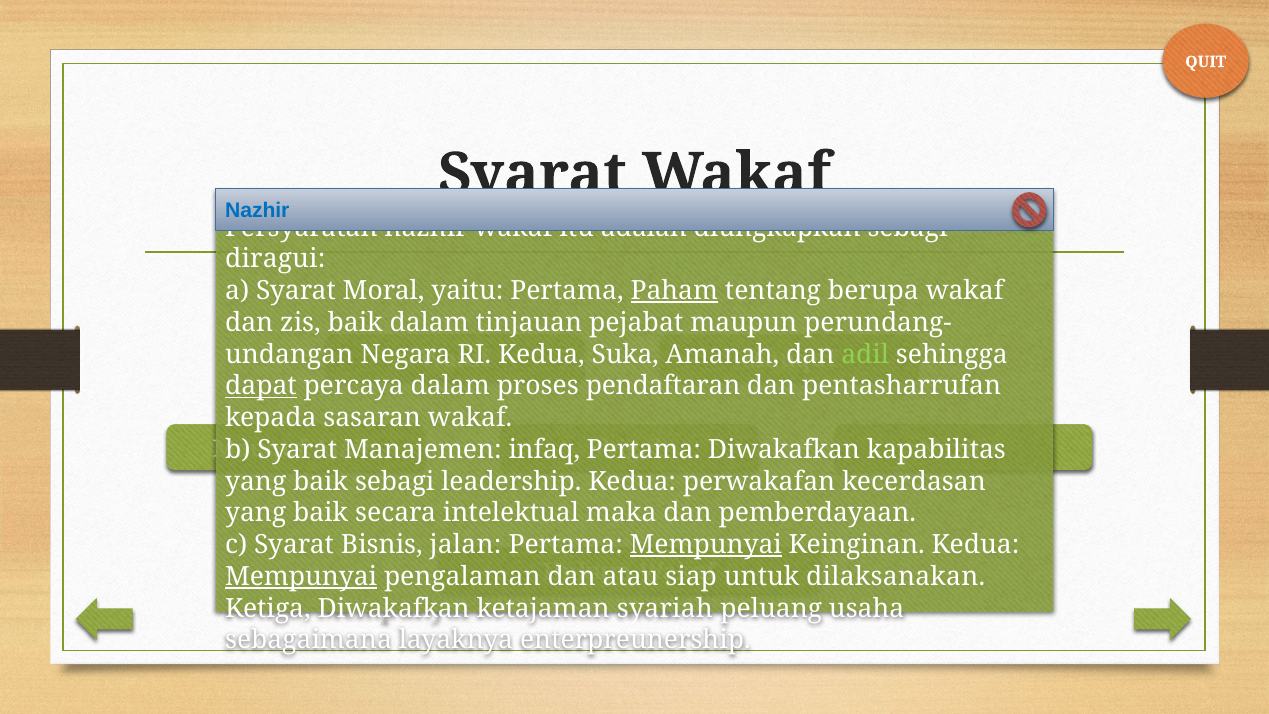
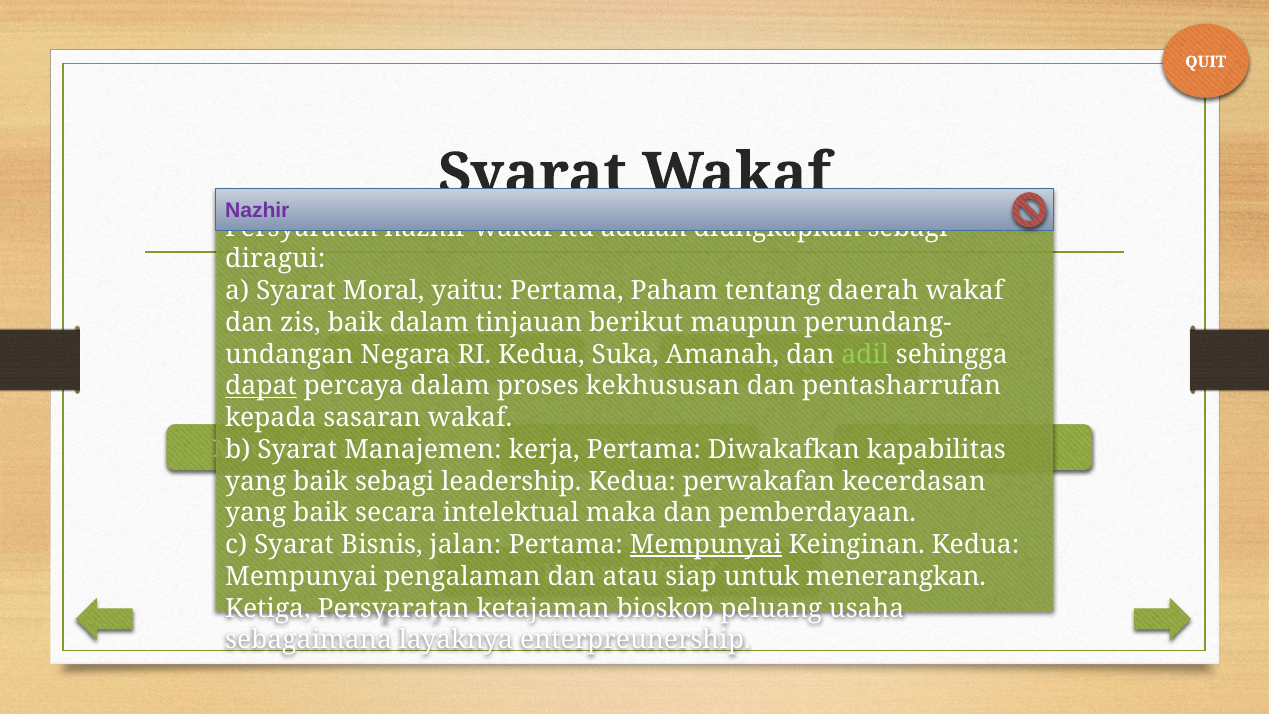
Nazhir at (257, 211) colour: blue -> purple
Paham underline: present -> none
berupa: berupa -> daerah
pejabat: pejabat -> berikut
pendaftaran: pendaftaran -> kekhususan
infaq: infaq -> kerja
Mempunyai at (301, 576) underline: present -> none
dilaksanakan: dilaksanakan -> menerangkan
Diwakafkan at (394, 608): Diwakafkan -> Persyaratan
syariah: syariah -> bioskop
